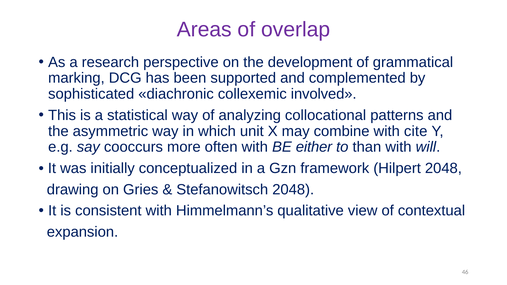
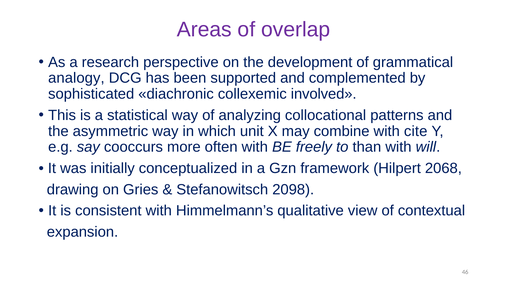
marking: marking -> analogy
either: either -> freely
Hilpert 2048: 2048 -> 2068
Stefanowitsch 2048: 2048 -> 2098
